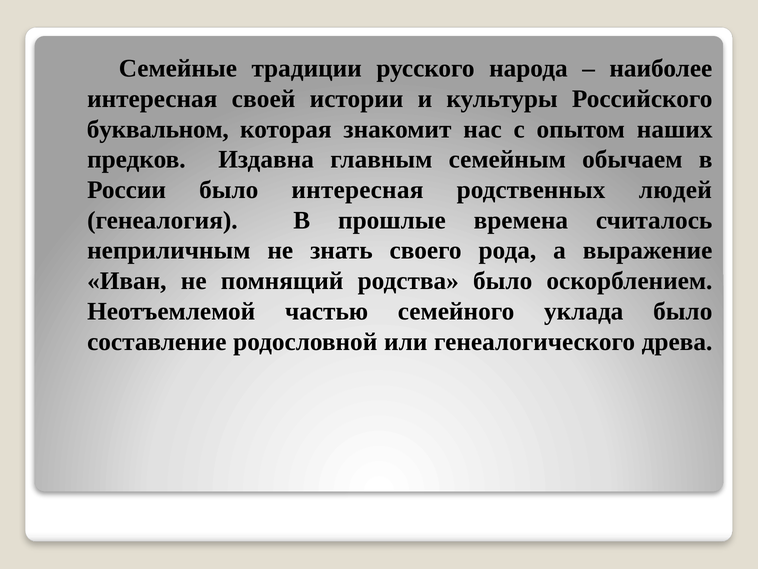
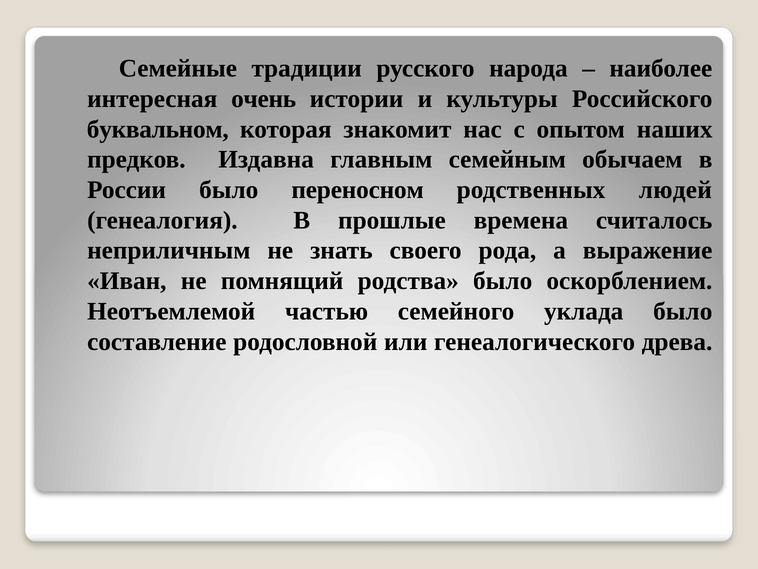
своей: своей -> очень
было интересная: интересная -> переносном
